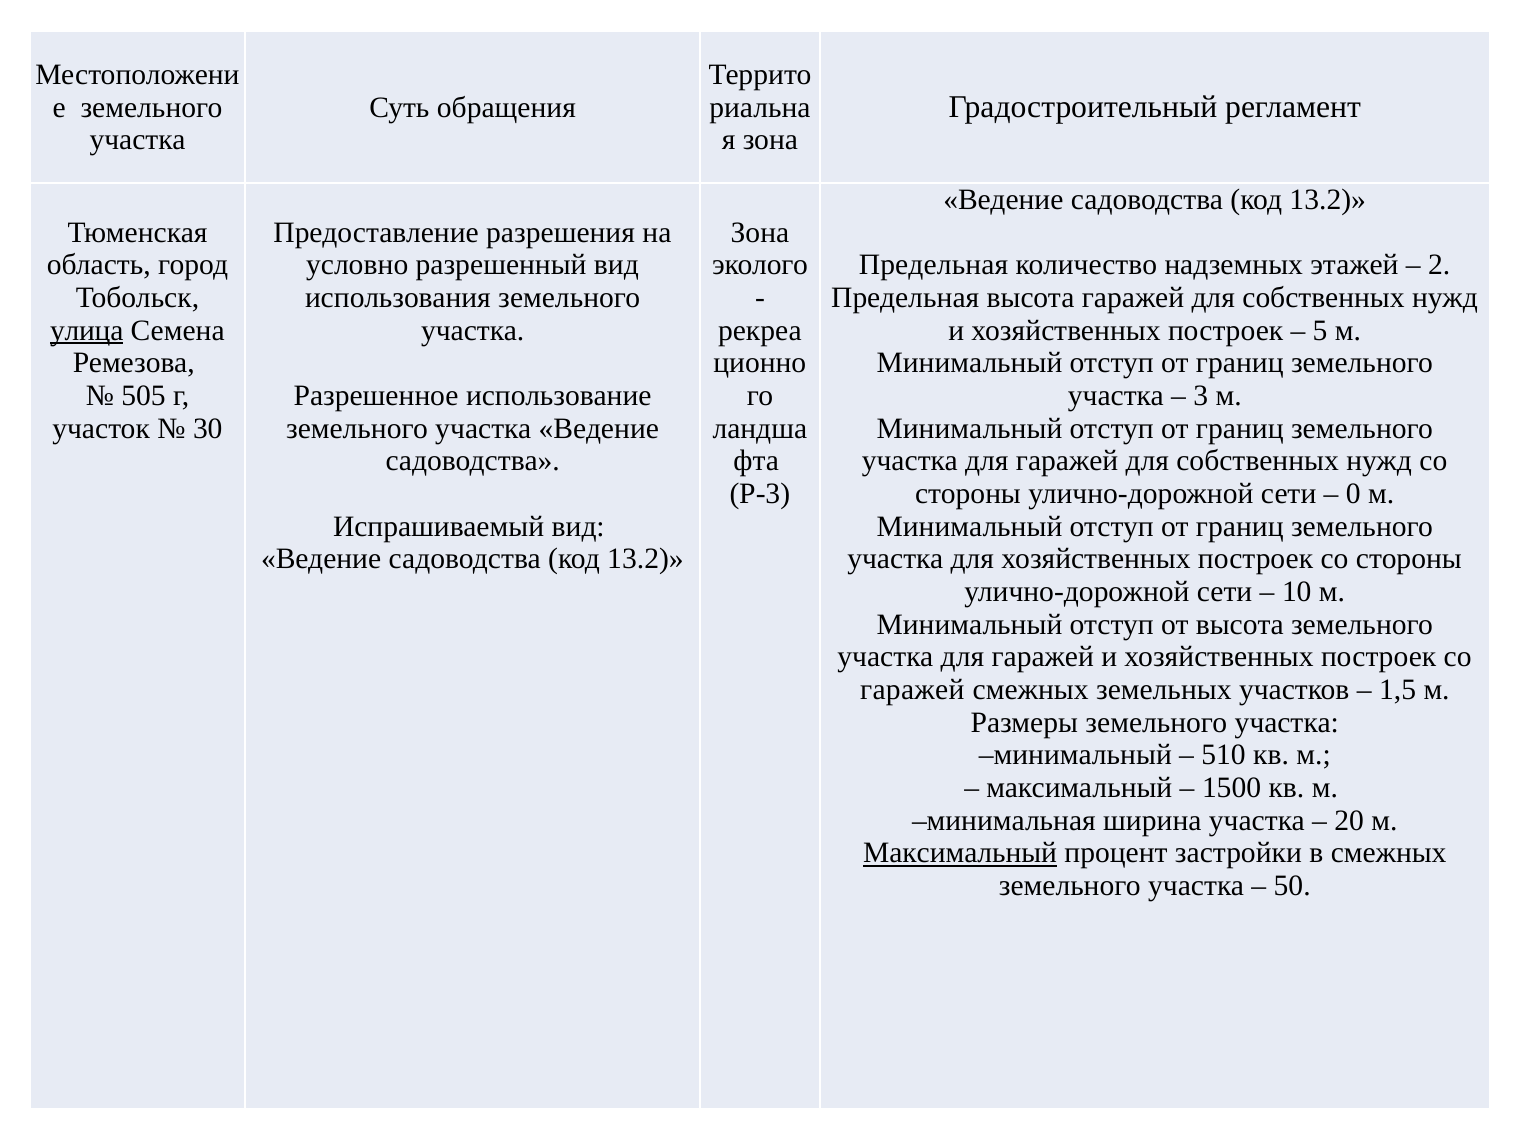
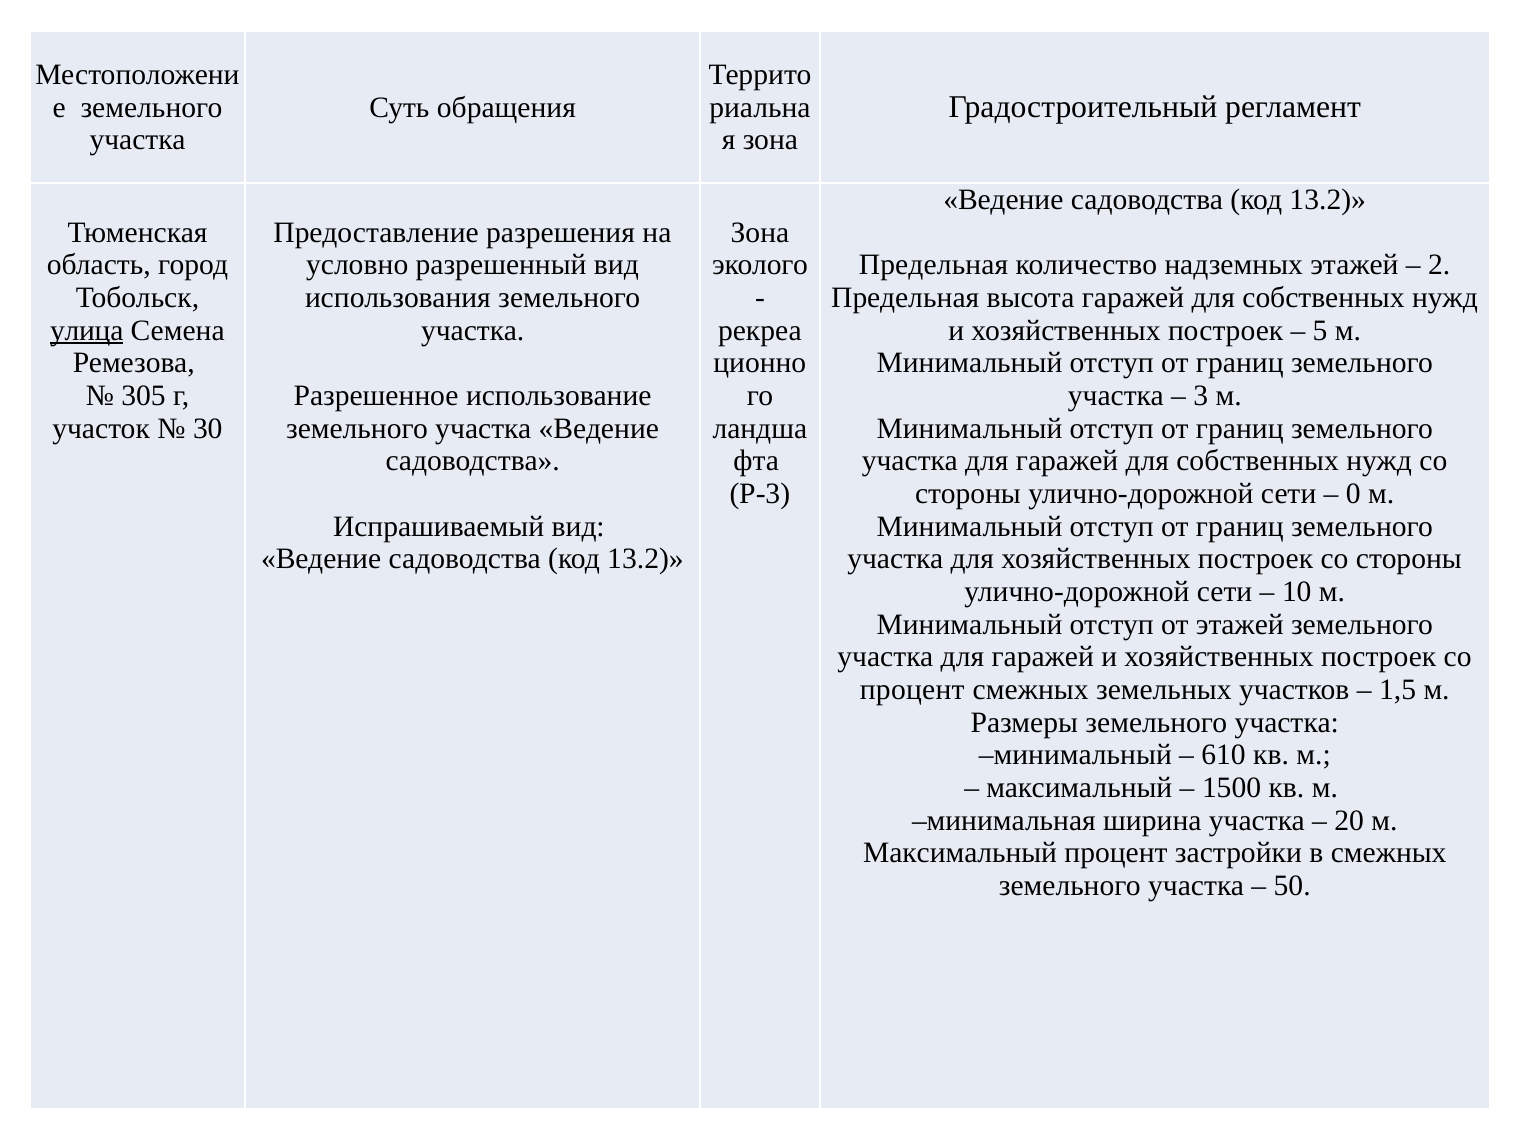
505: 505 -> 305
от высота: высота -> этажей
гаражей at (912, 690): гаражей -> процент
510: 510 -> 610
Максимальный at (960, 853) underline: present -> none
